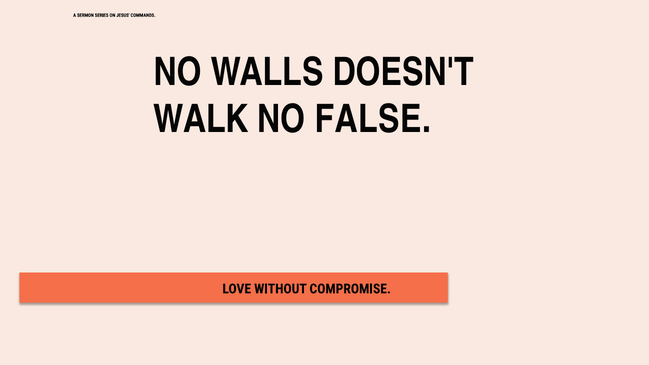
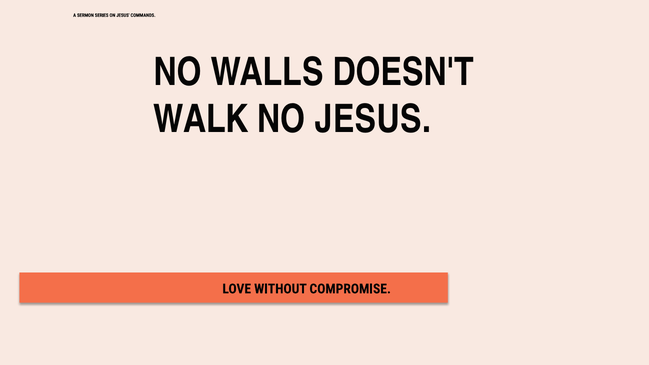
NO FALSE: FALSE -> JESUS
